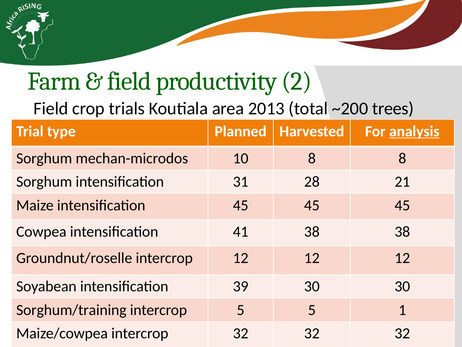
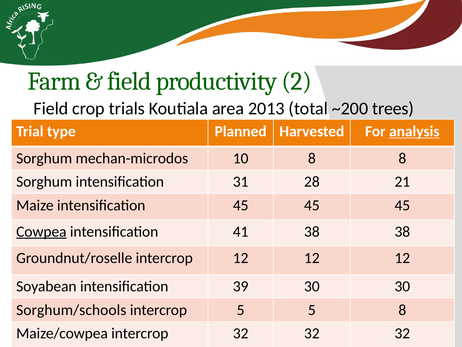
Cowpea underline: none -> present
Sorghum/training: Sorghum/training -> Sorghum/schools
5 1: 1 -> 8
